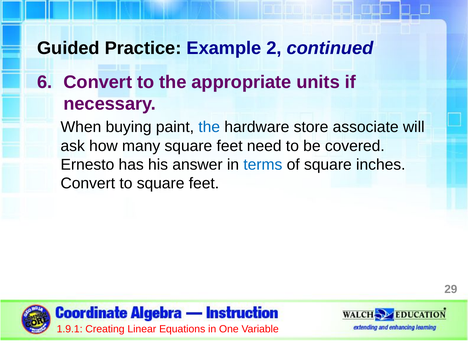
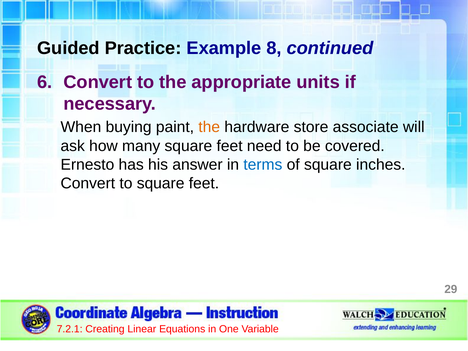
2: 2 -> 8
the at (209, 127) colour: blue -> orange
1.9.1: 1.9.1 -> 7.2.1
